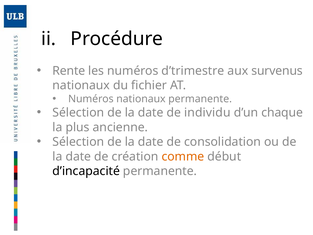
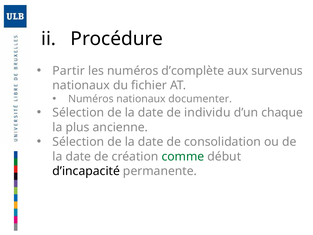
Rente: Rente -> Partir
d’trimestre: d’trimestre -> d’complète
nationaux permanente: permanente -> documenter
comme colour: orange -> green
